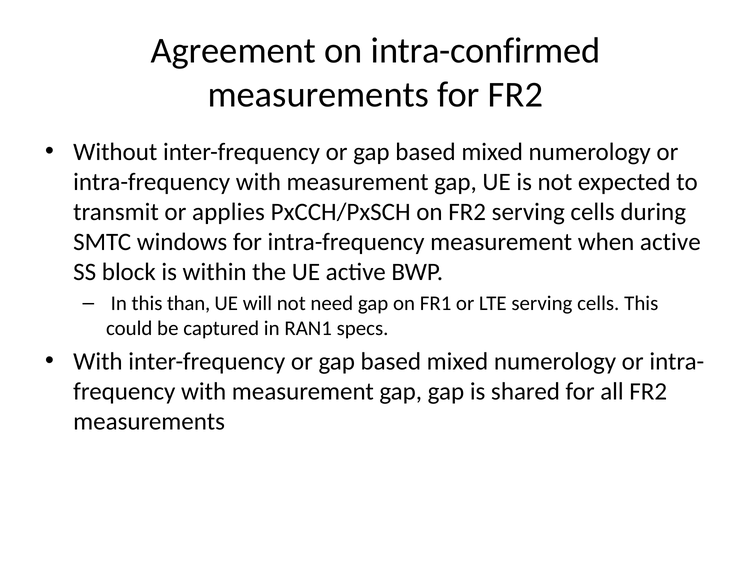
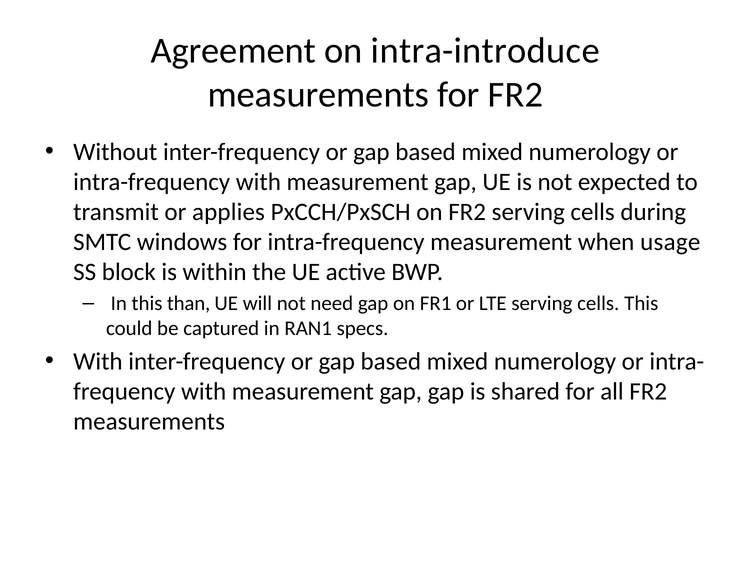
intra-confirmed: intra-confirmed -> intra-introduce
when active: active -> usage
